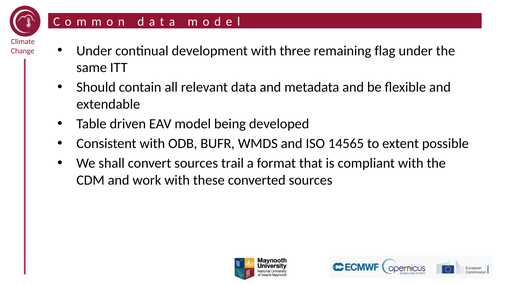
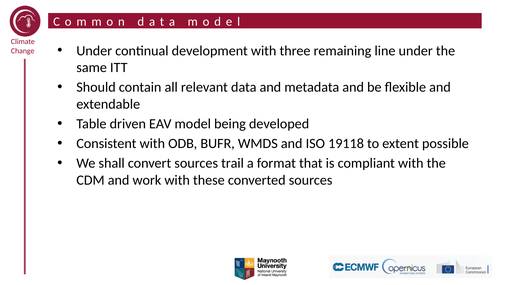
flag: flag -> line
14565: 14565 -> 19118
